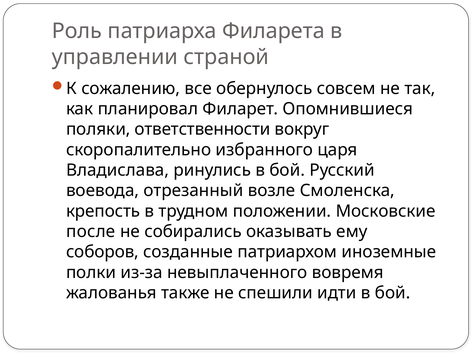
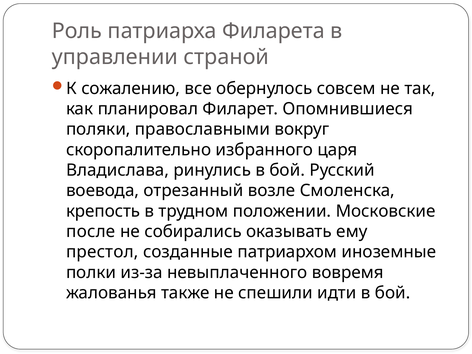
ответственности: ответственности -> православными
соборов: соборов -> престол
